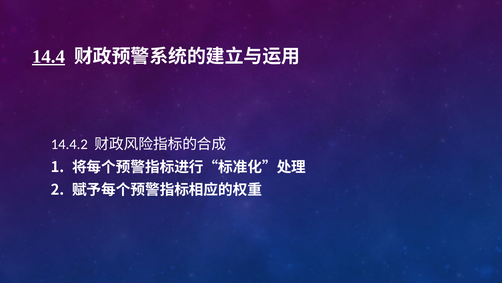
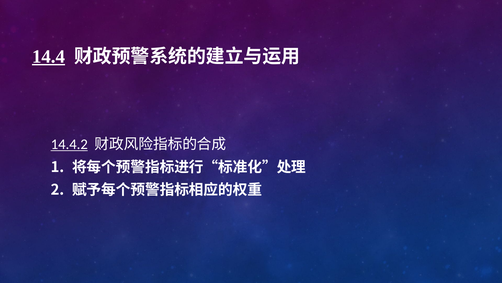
14.4.2 underline: none -> present
